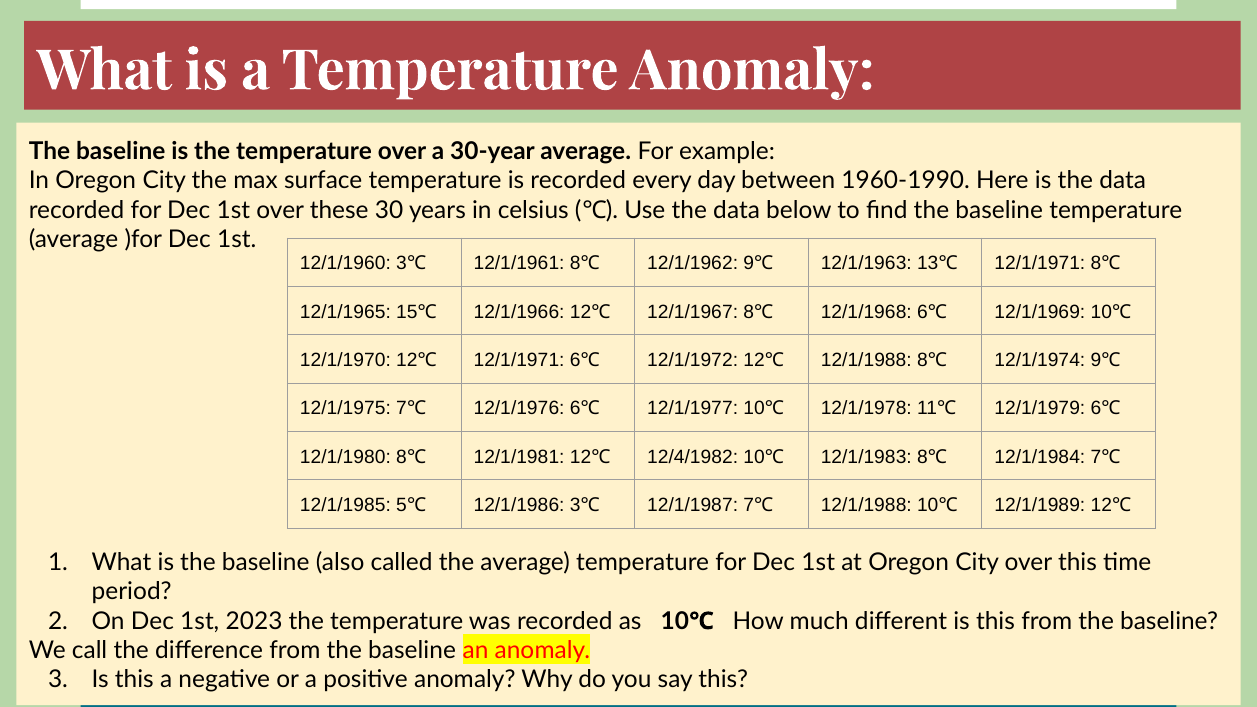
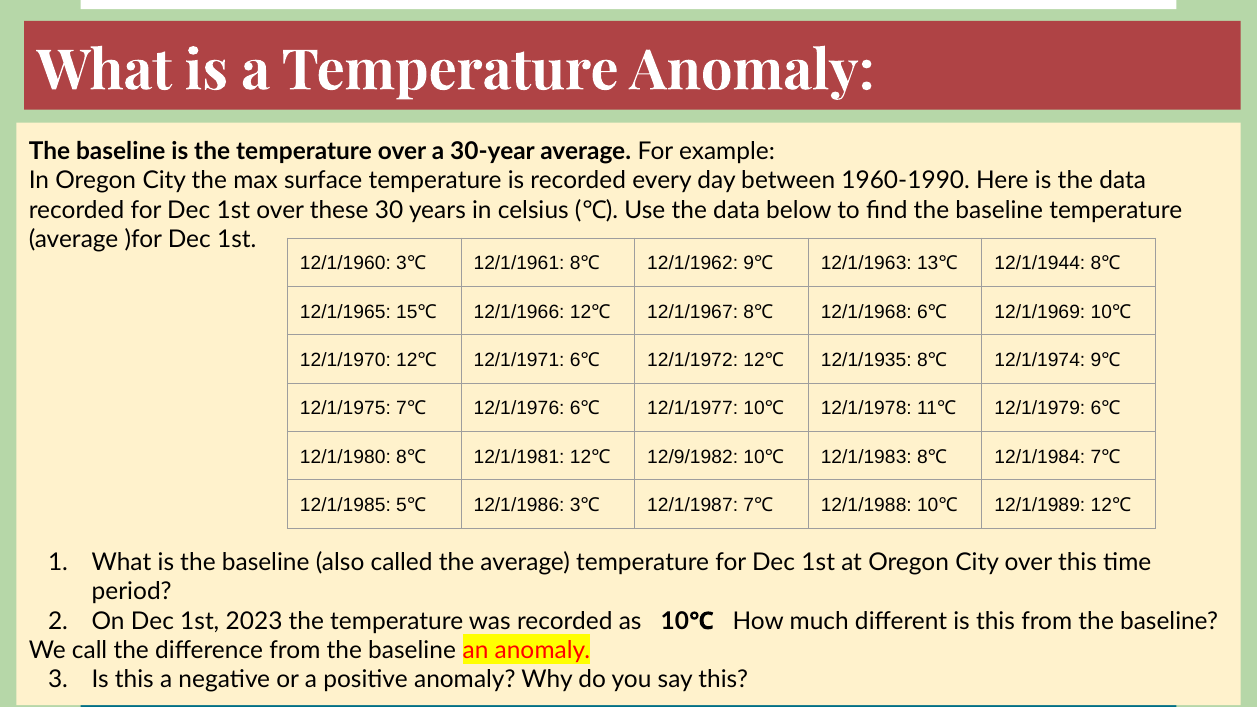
12/1/1971 at (1040, 263): 12/1/1971 -> 12/1/1944
12/1/1988 at (866, 360): 12/1/1988 -> 12/1/1935
12/4/1982: 12/4/1982 -> 12/9/1982
